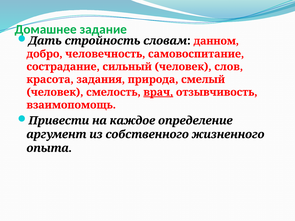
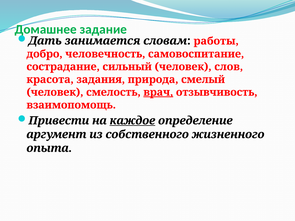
стройность: стройность -> занимается
данном: данном -> работы
каждое underline: none -> present
